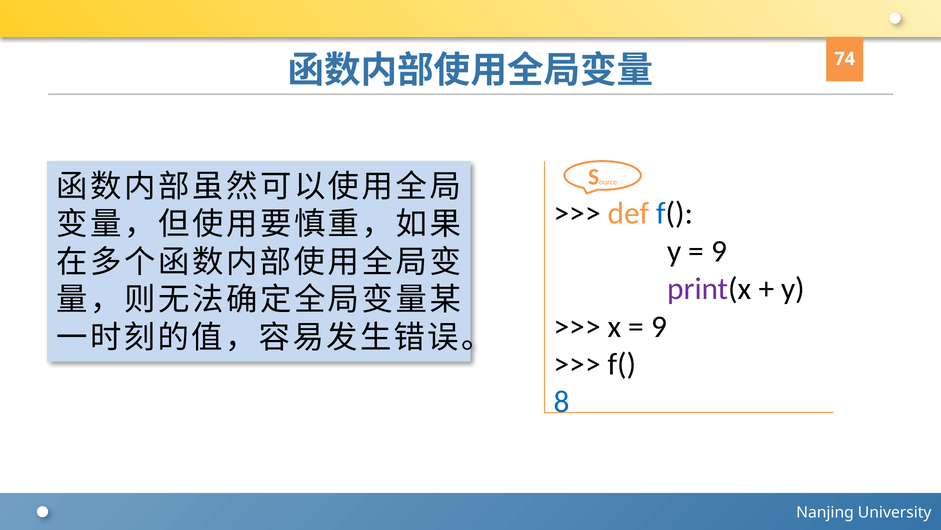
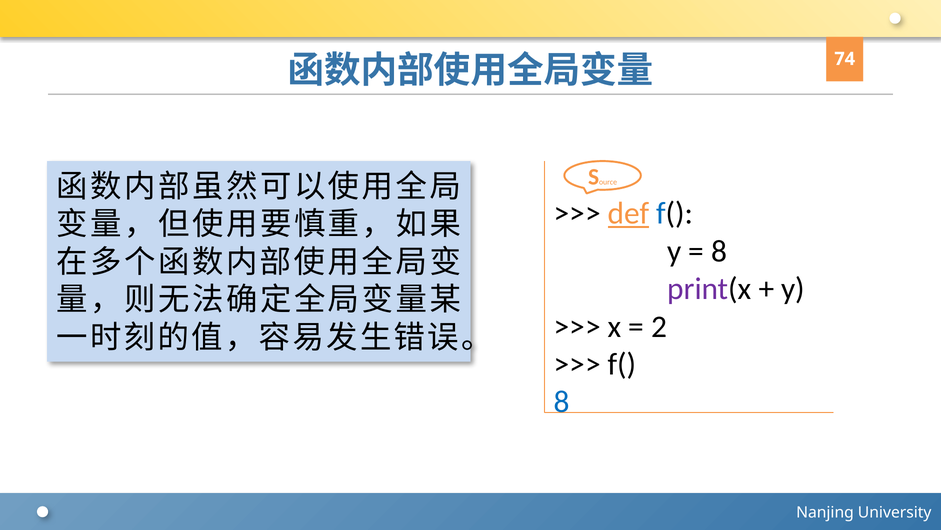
def underline: none -> present
9 at (719, 251): 9 -> 8
9 at (659, 326): 9 -> 2
